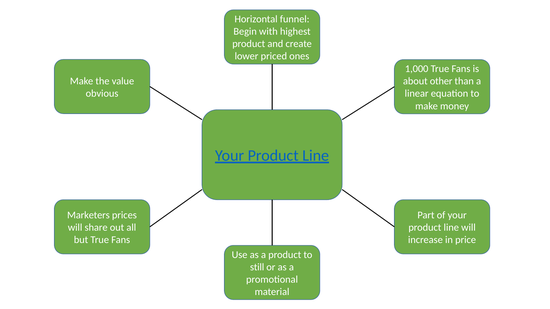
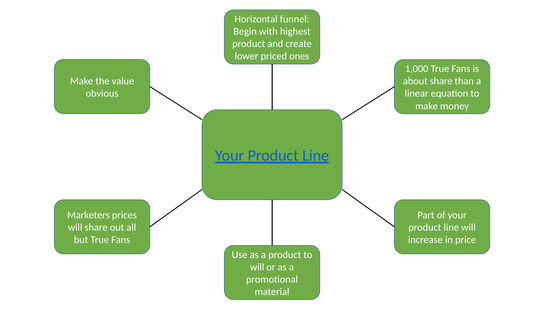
about other: other -> share
still at (257, 267): still -> will
